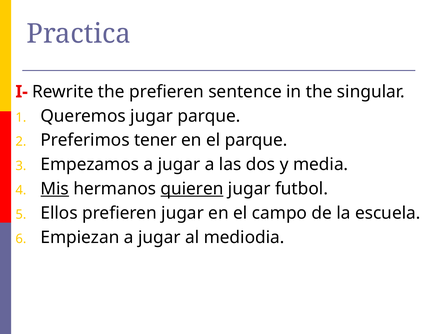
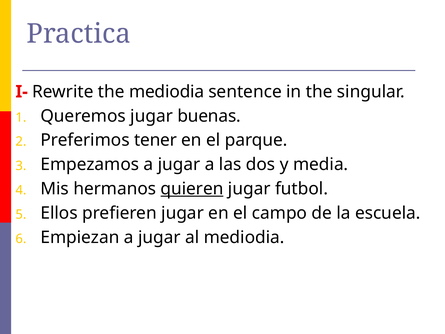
the prefieren: prefieren -> mediodia
jugar parque: parque -> buenas
Mis underline: present -> none
